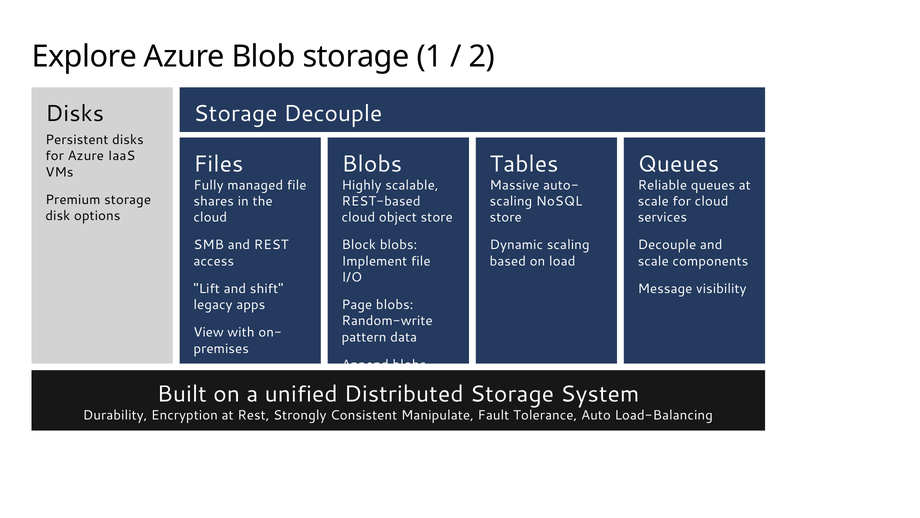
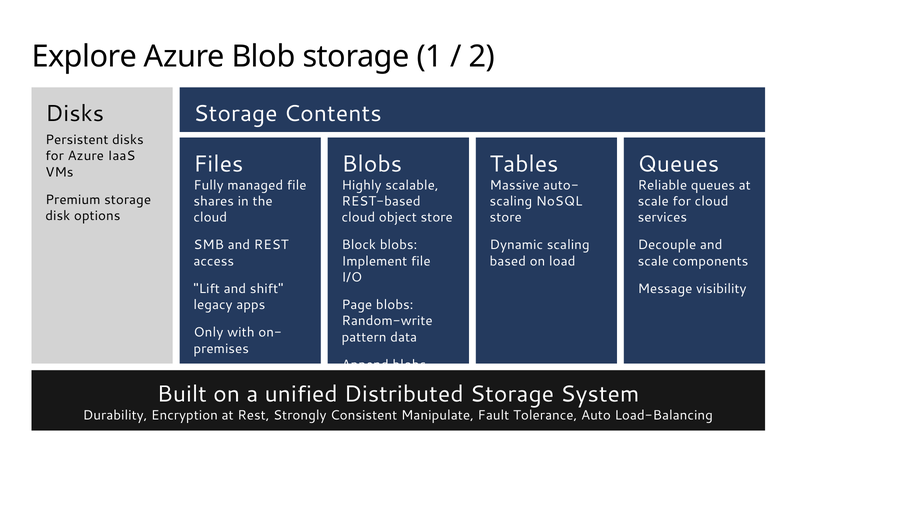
Storage Decouple: Decouple -> Contents
View: View -> Only
